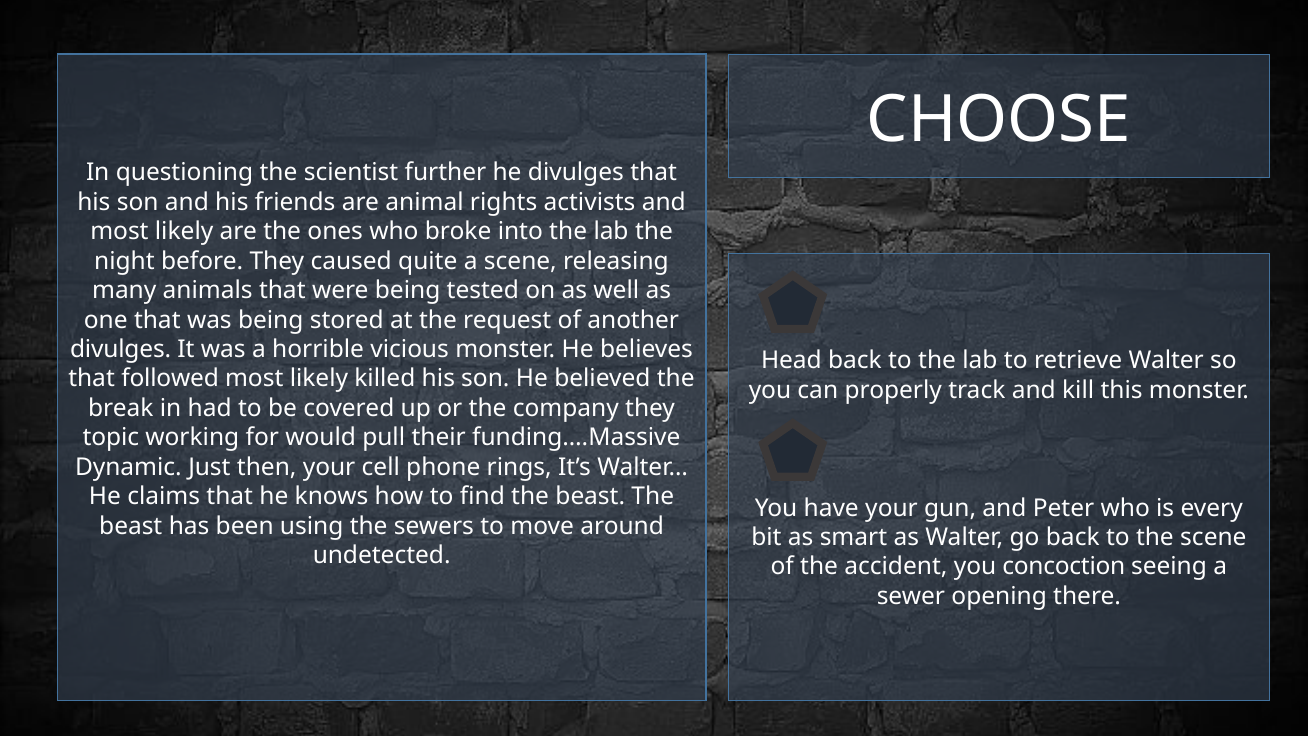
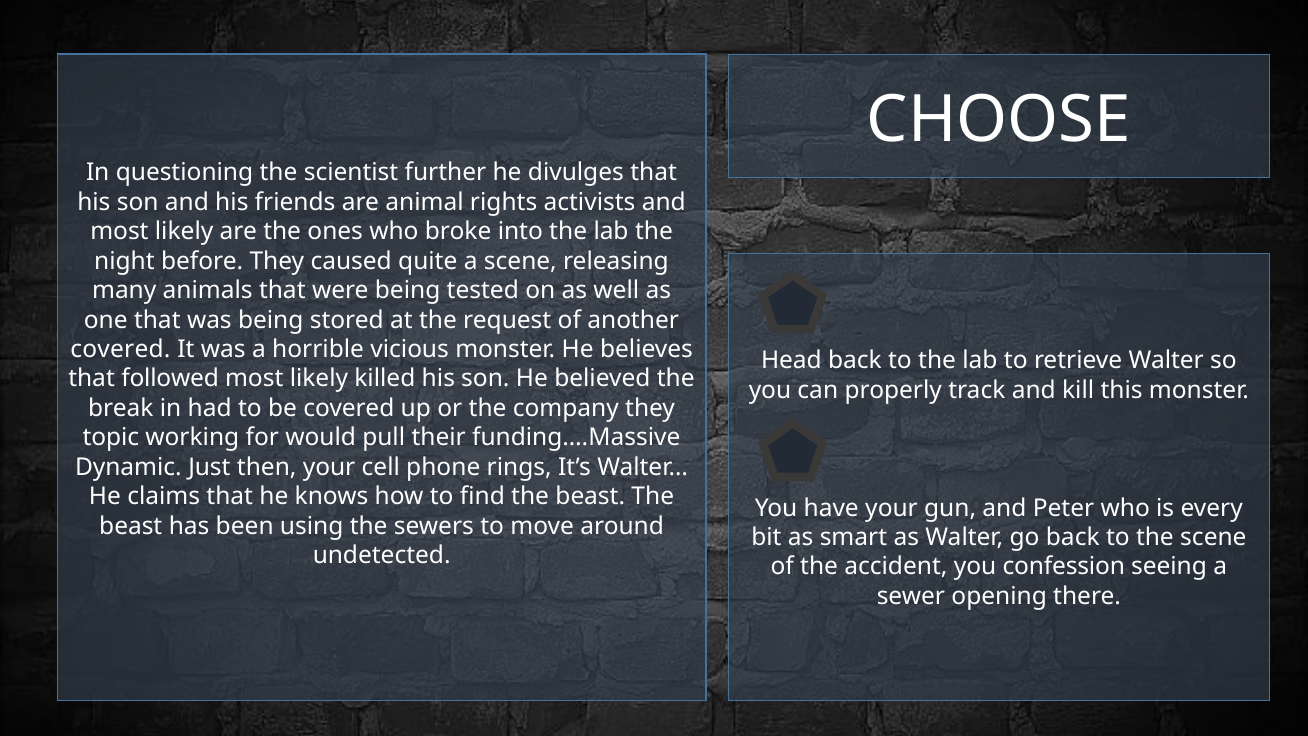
divulges at (121, 349): divulges -> covered
concoction: concoction -> confession
